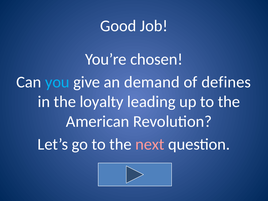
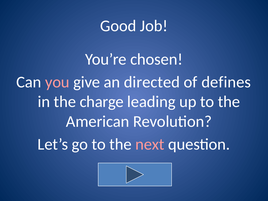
you colour: light blue -> pink
demand: demand -> directed
loyalty: loyalty -> charge
